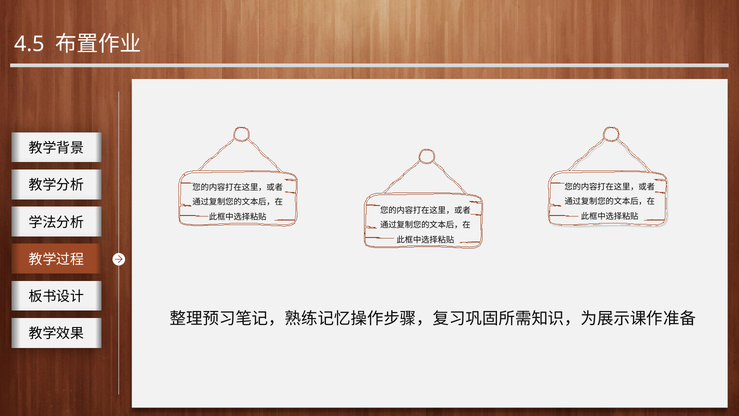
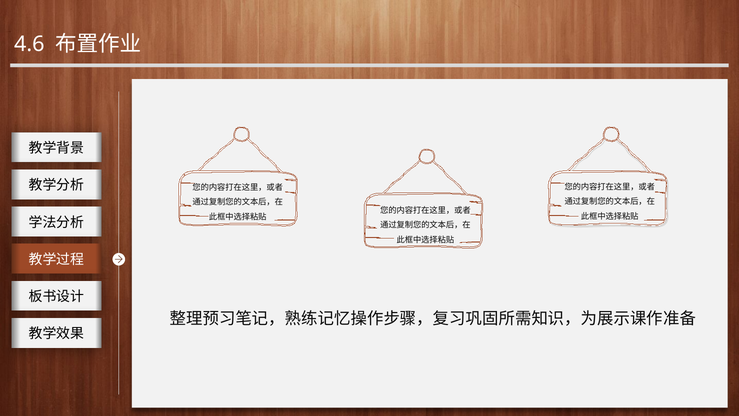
4.5: 4.5 -> 4.6
